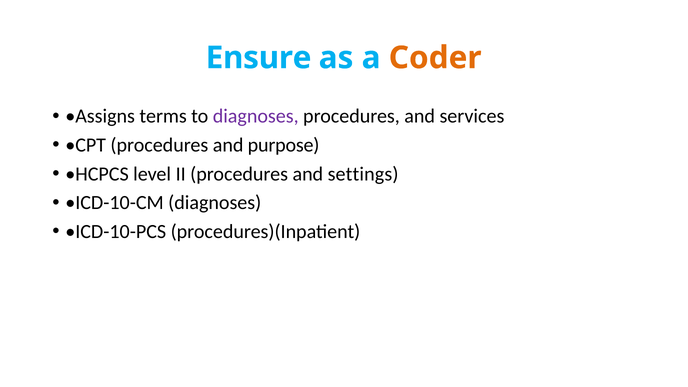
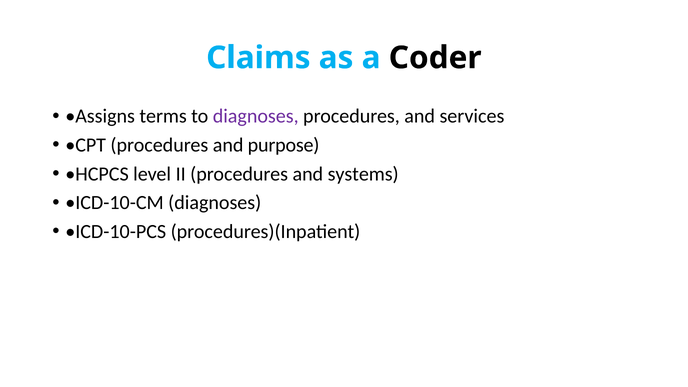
Ensure: Ensure -> Claims
Coder colour: orange -> black
settings: settings -> systems
